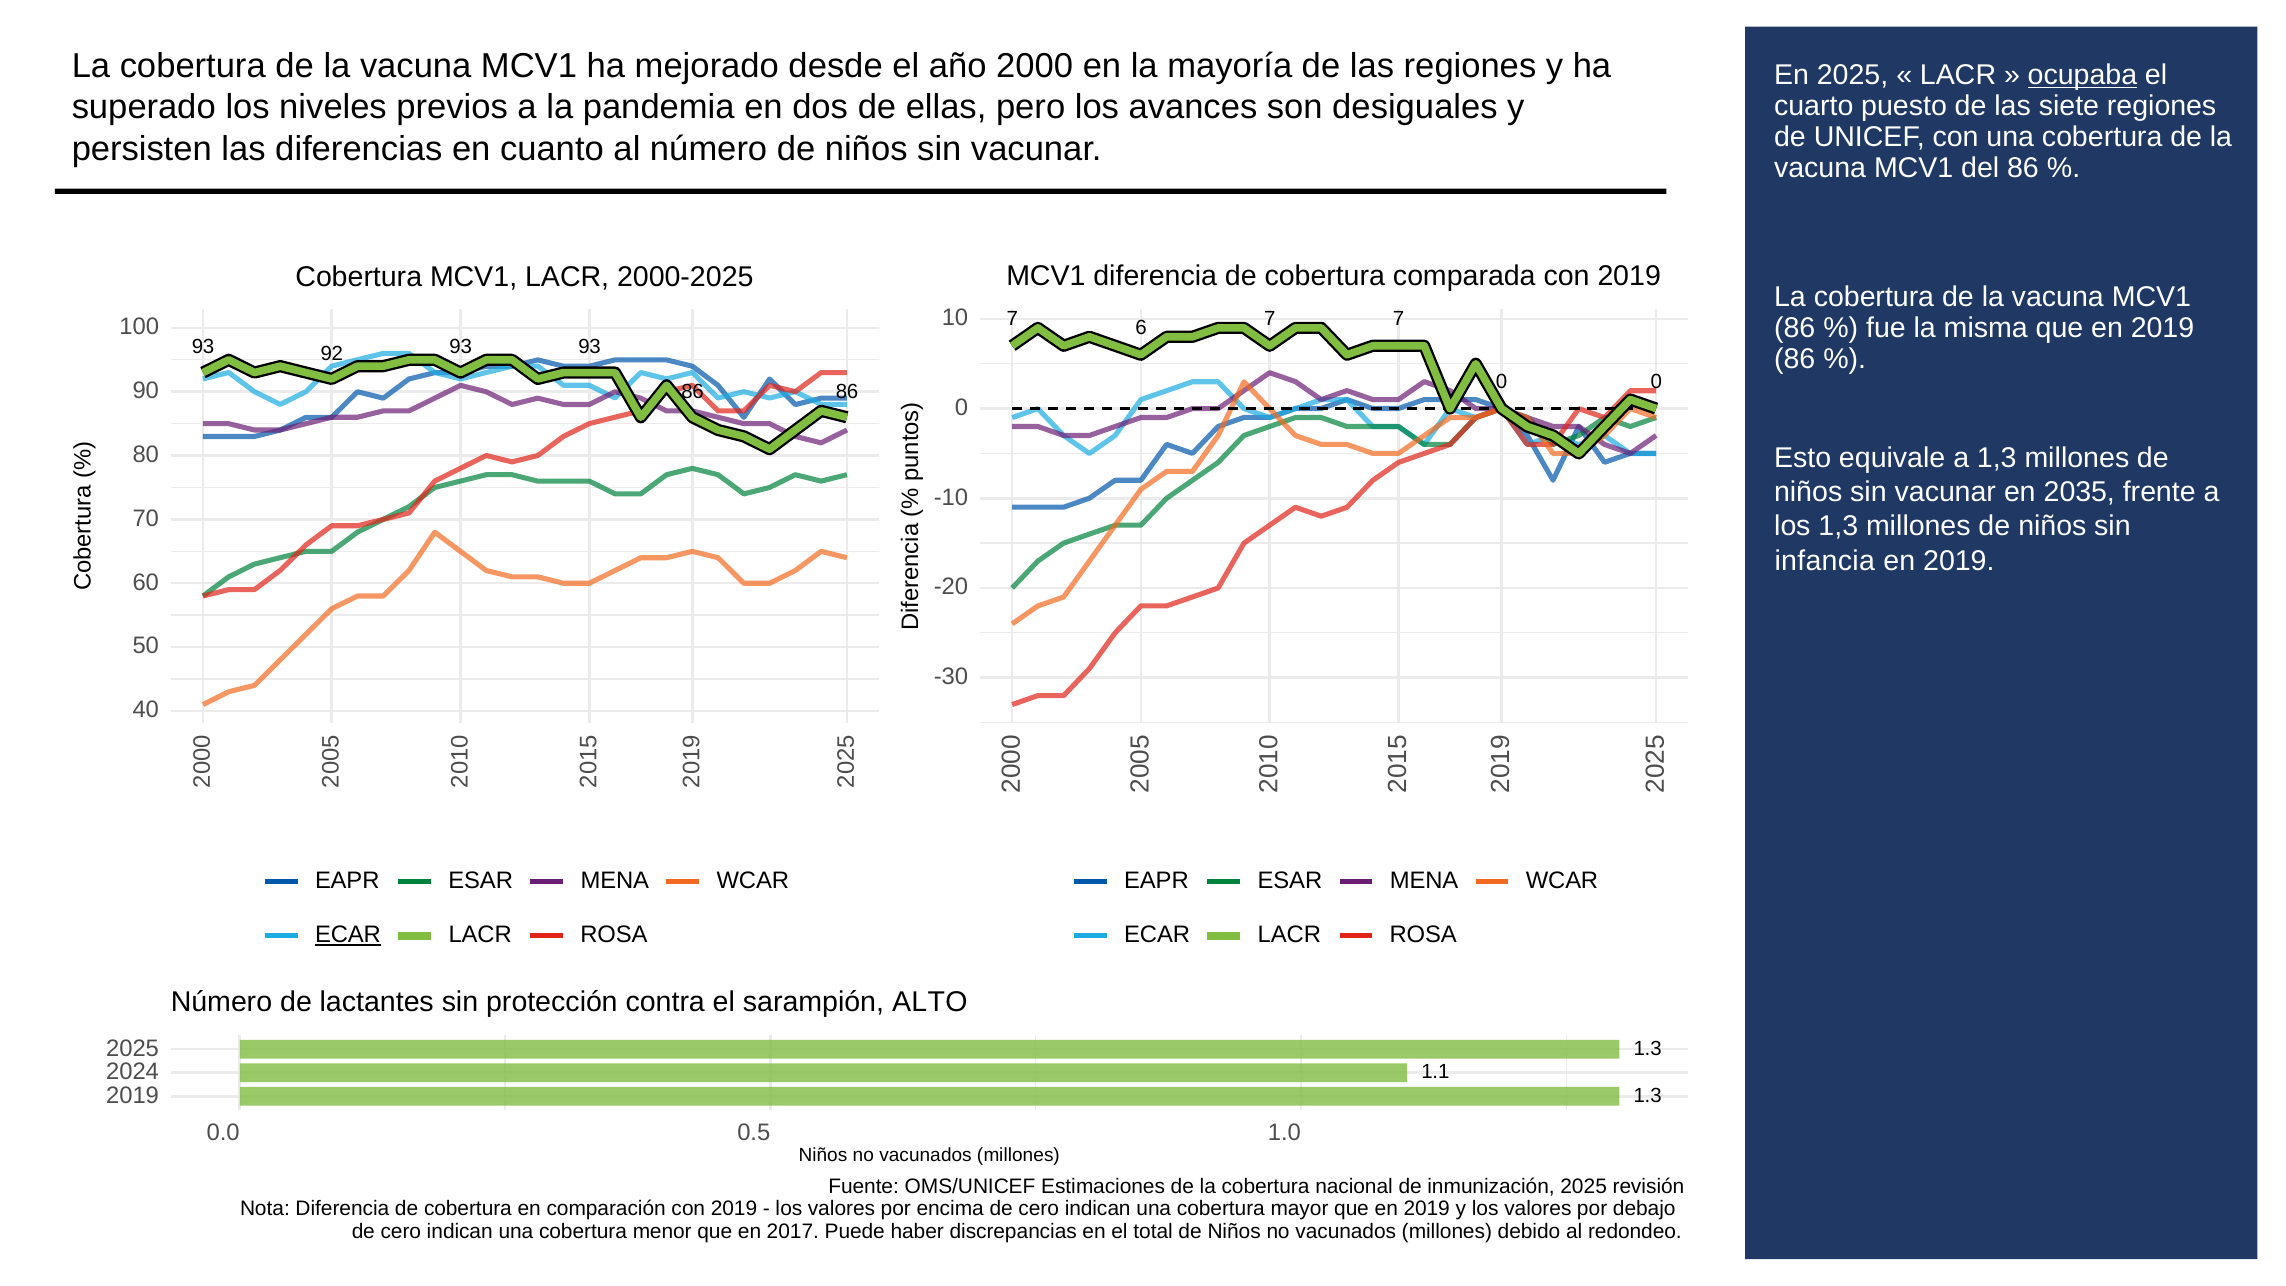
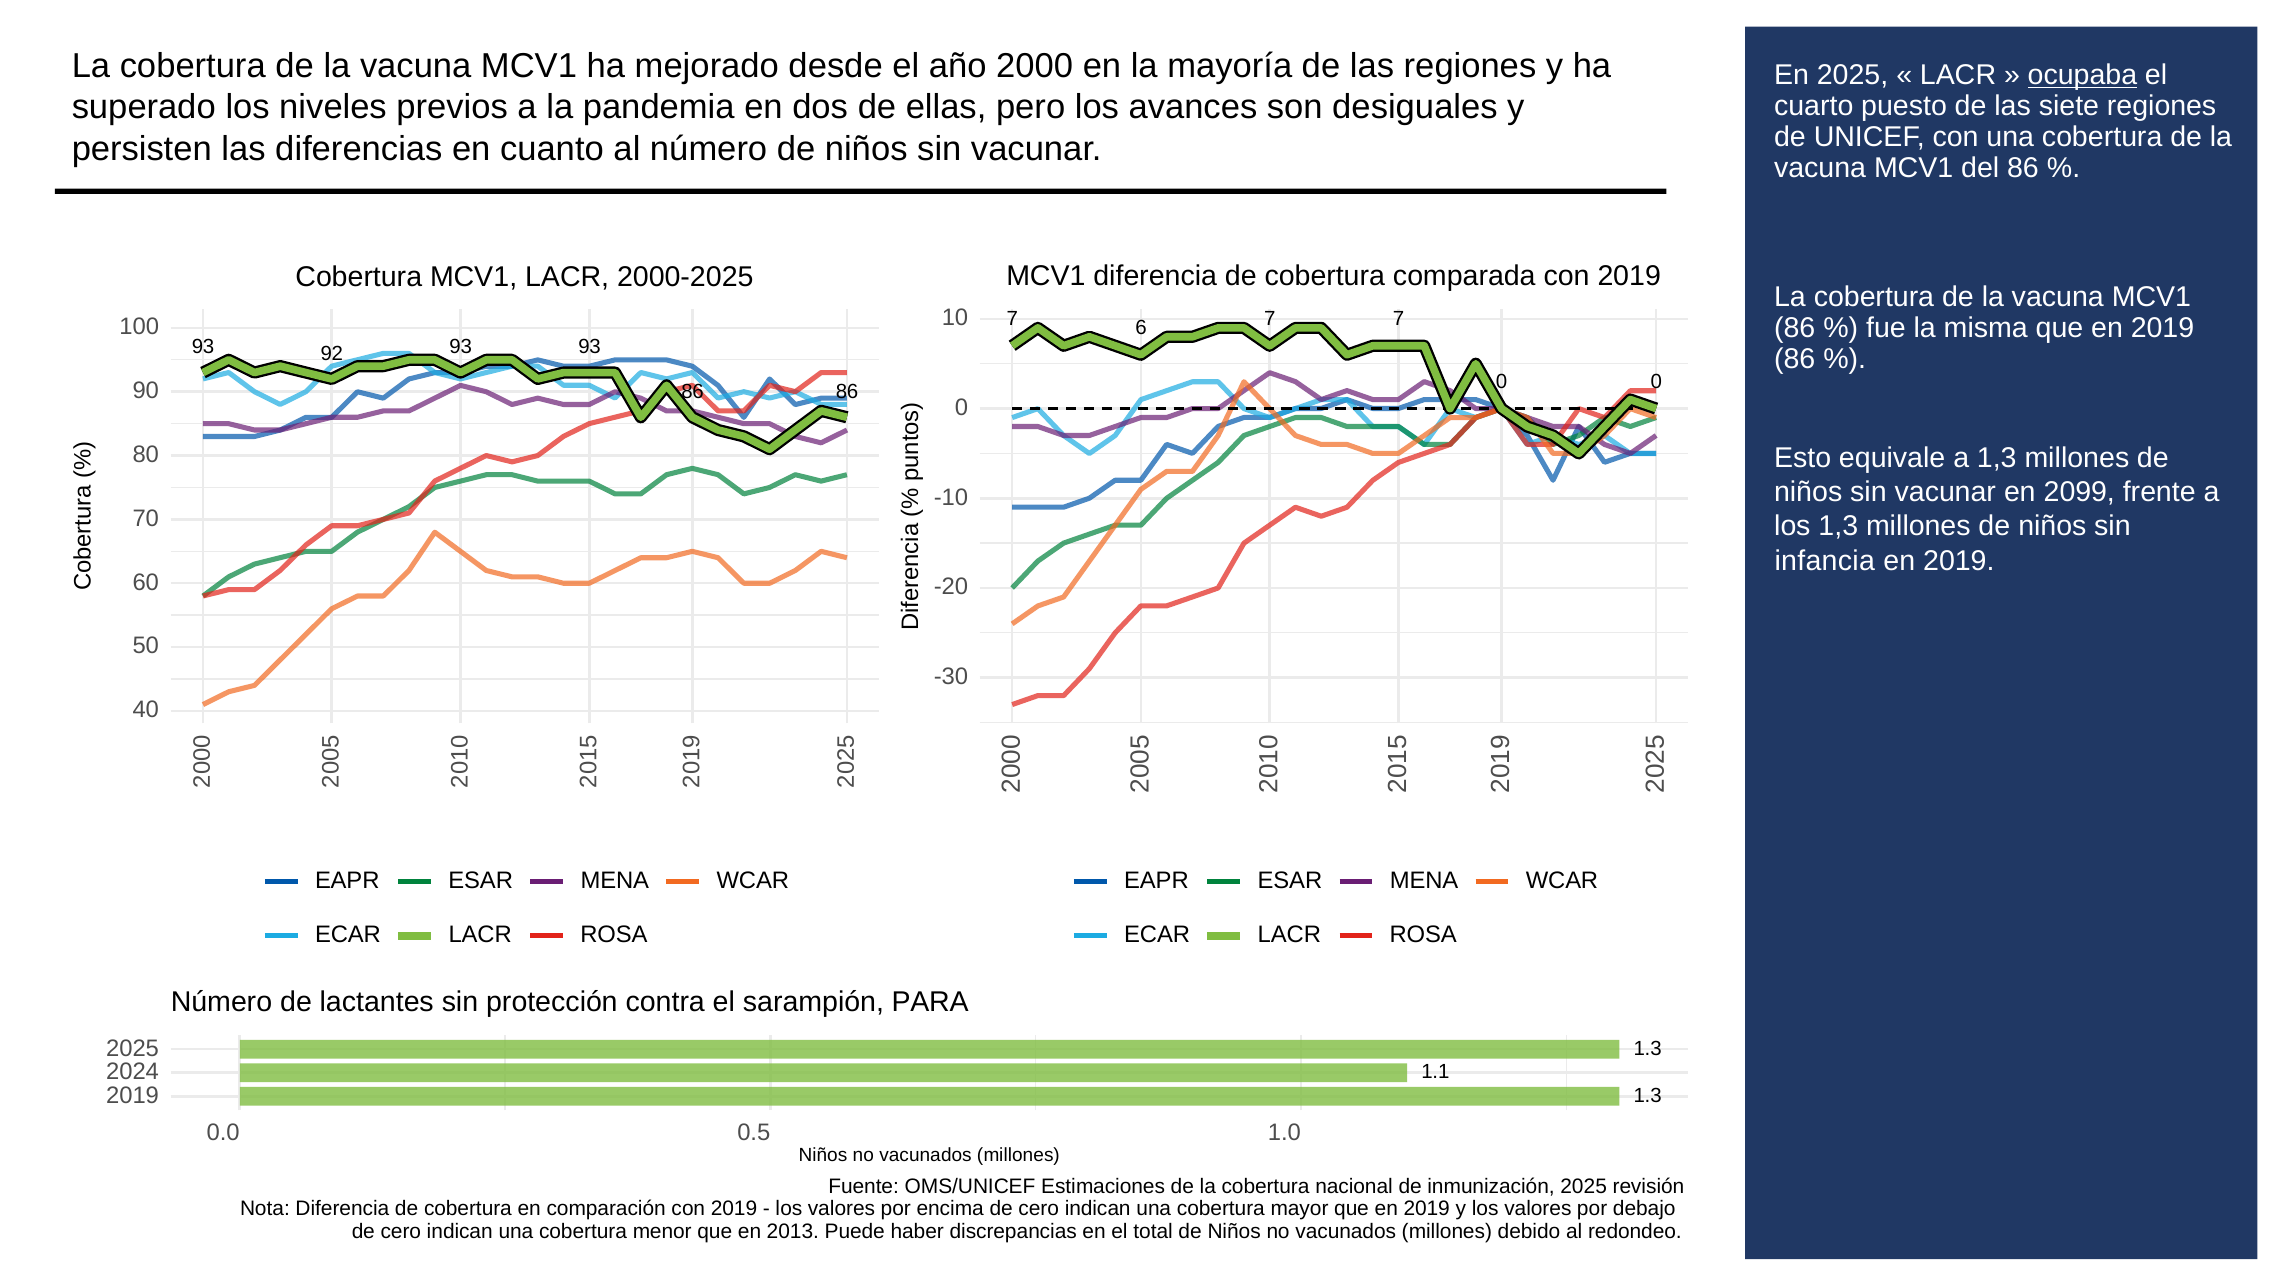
2035: 2035 -> 2099
ECAR at (348, 935) underline: present -> none
ALTO: ALTO -> PARA
2017: 2017 -> 2013
